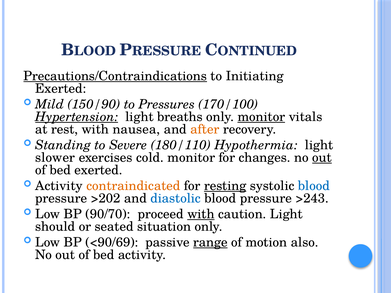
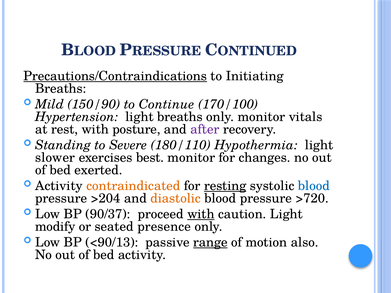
Exerted at (61, 89): Exerted -> Breaths
Pressures: Pressures -> Continue
Hypertension underline: present -> none
monitor at (261, 117) underline: present -> none
nausea: nausea -> posture
after colour: orange -> purple
cold: cold -> best
out at (322, 158) underline: present -> none
>202: >202 -> >204
diastolic colour: blue -> orange
>243: >243 -> >720
90/70: 90/70 -> 90/37
should: should -> modify
situation: situation -> presence
<90/69: <90/69 -> <90/13
